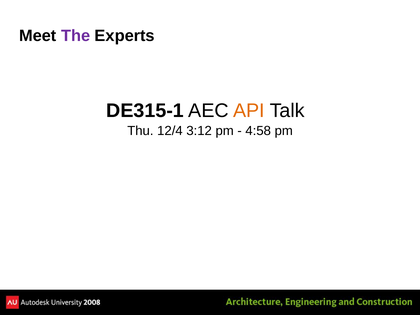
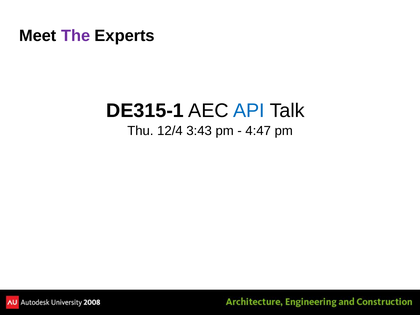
API colour: orange -> blue
3:12: 3:12 -> 3:43
4:58: 4:58 -> 4:47
